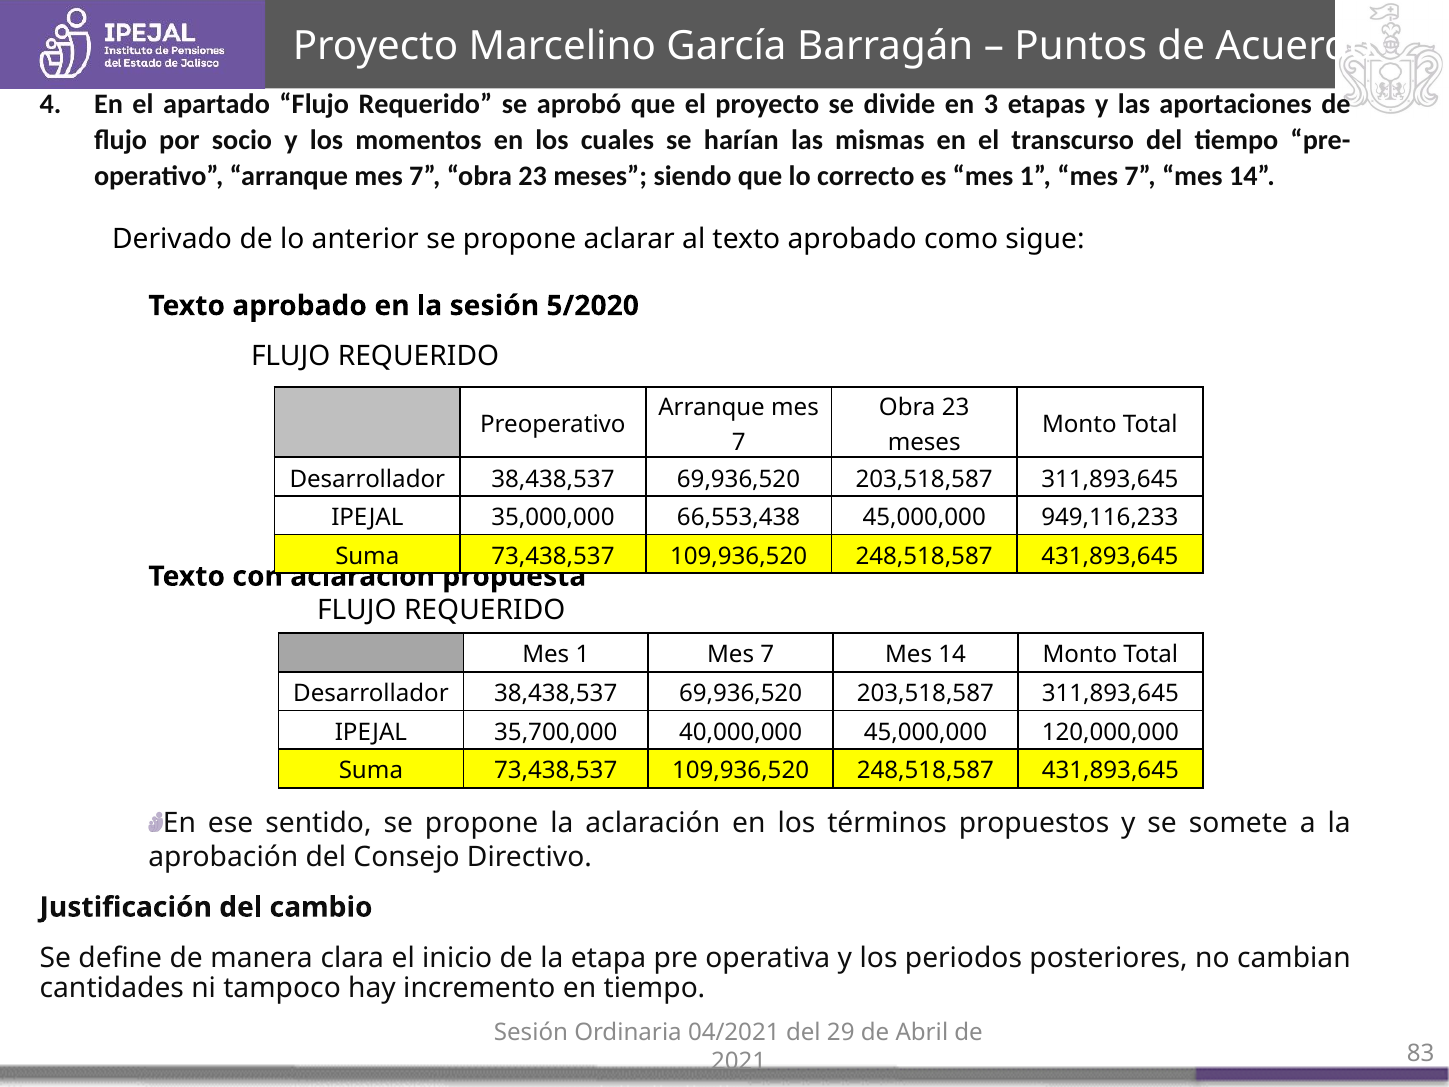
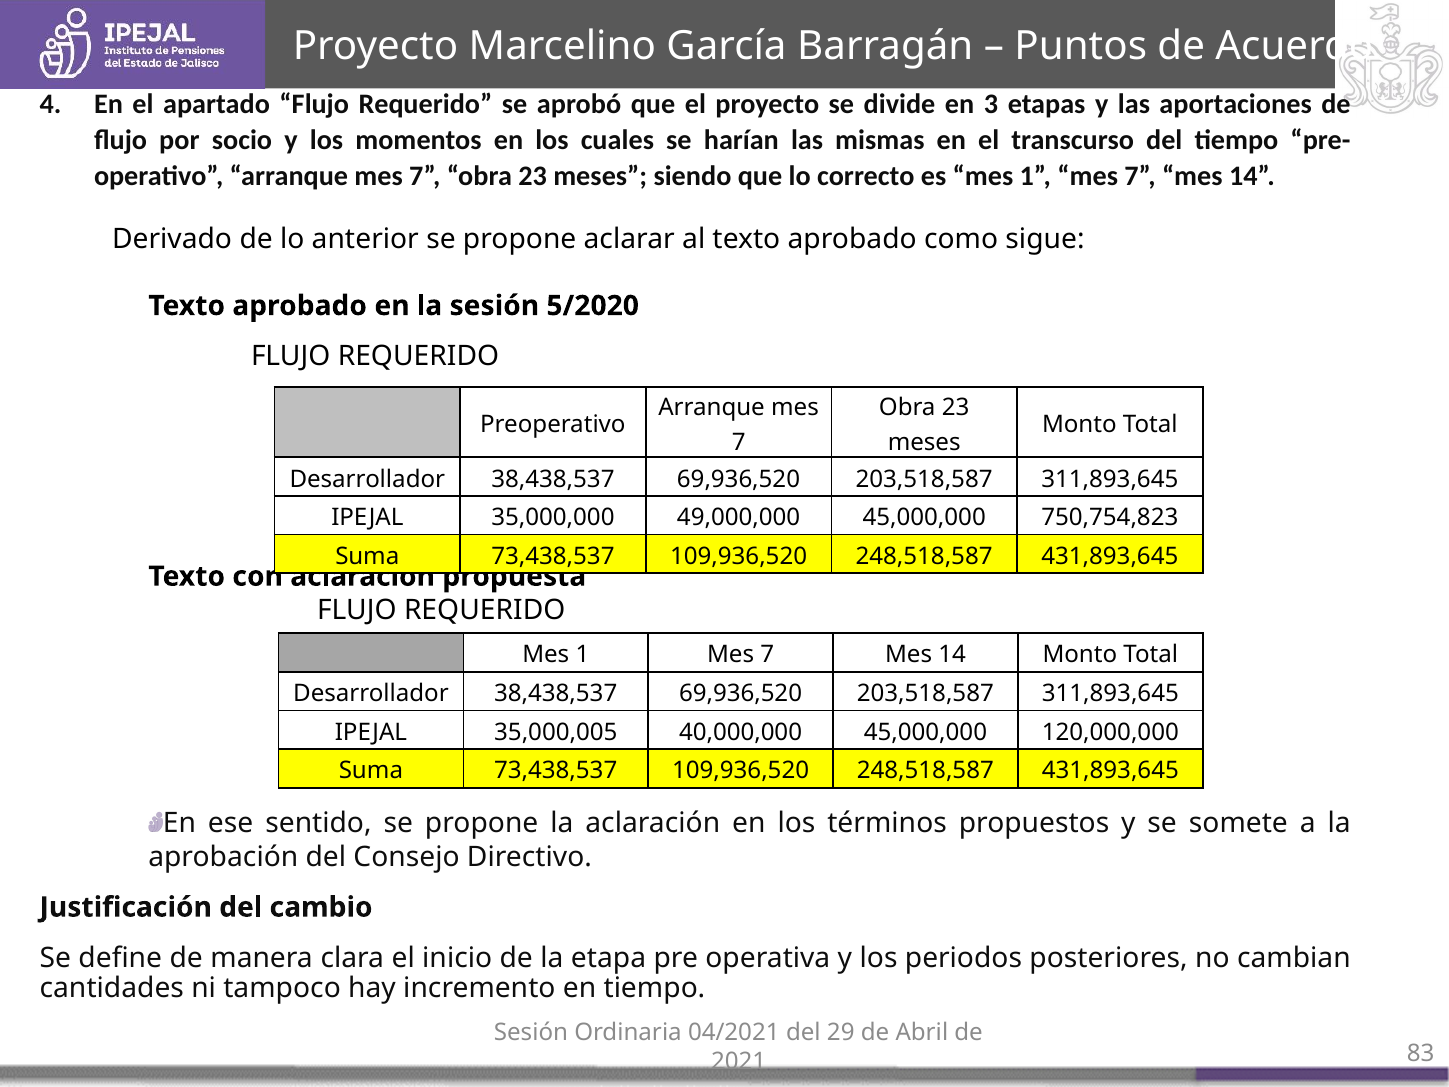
66,553,438: 66,553,438 -> 49,000,000
949,116,233: 949,116,233 -> 750,754,823
35,700,000: 35,700,000 -> 35,000,005
